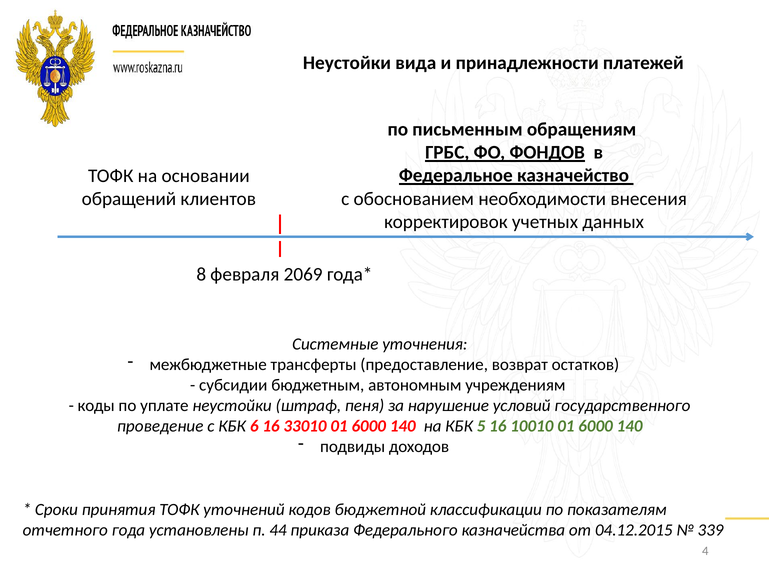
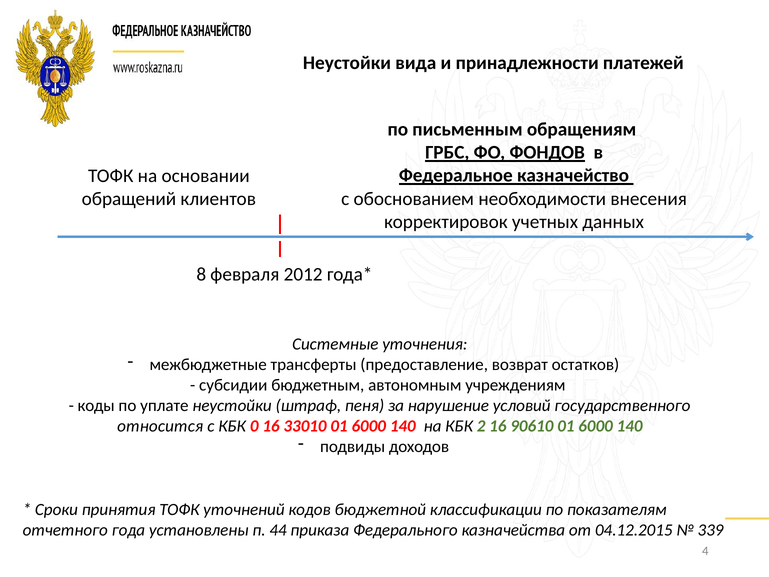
2069: 2069 -> 2012
проведение: проведение -> относится
6: 6 -> 0
5: 5 -> 2
10010: 10010 -> 90610
